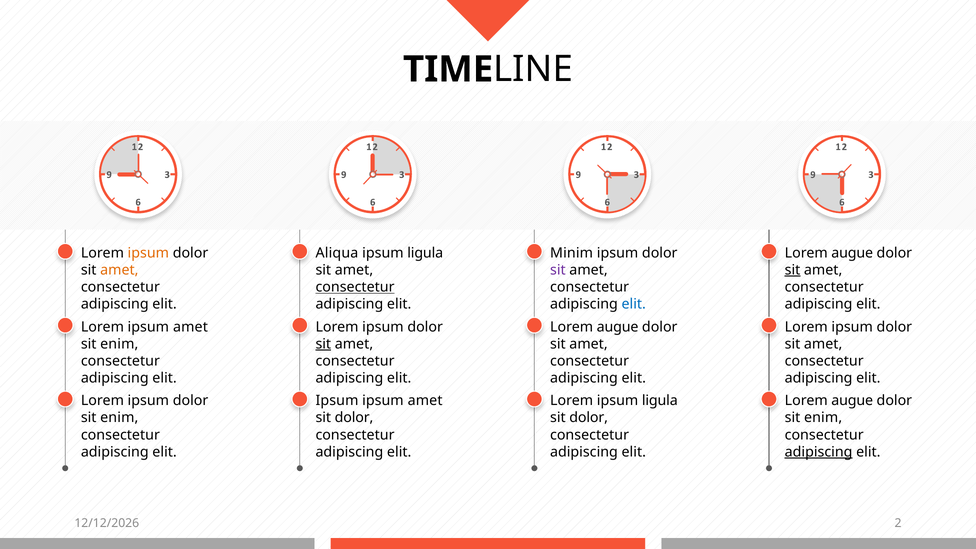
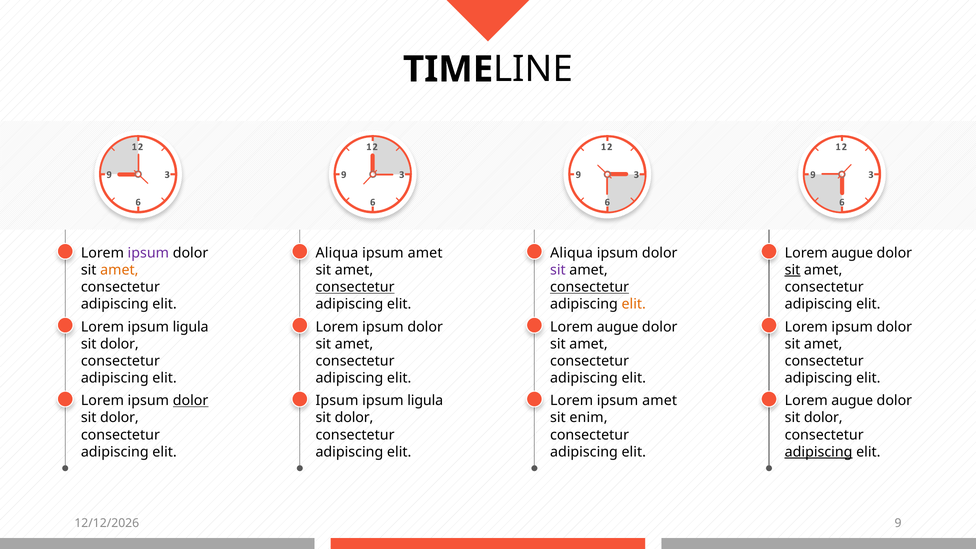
ipsum at (148, 253) colour: orange -> purple
ligula at (425, 253): ligula -> amet
Minim at (572, 253): Minim -> Aliqua
consectetur at (590, 287) underline: none -> present
elit at (634, 304) colour: blue -> orange
Lorem ipsum amet: amet -> ligula
enim at (119, 344): enim -> dolor
sit at (323, 344) underline: present -> none
dolor at (191, 401) underline: none -> present
amet at (425, 401): amet -> ligula
Lorem ipsum ligula: ligula -> amet
enim at (119, 418): enim -> dolor
dolor at (589, 418): dolor -> enim
enim at (823, 418): enim -> dolor
2: 2 -> 9
